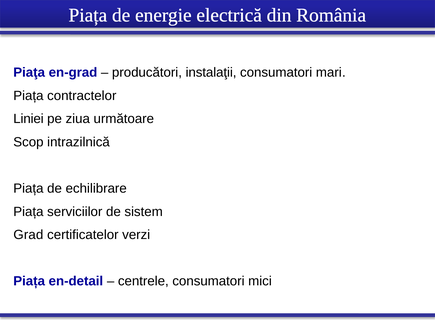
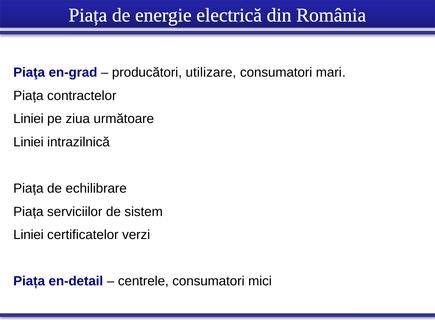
instalaţii: instalaţii -> utilizare
Scop at (28, 142): Scop -> Liniei
Grad at (28, 235): Grad -> Liniei
